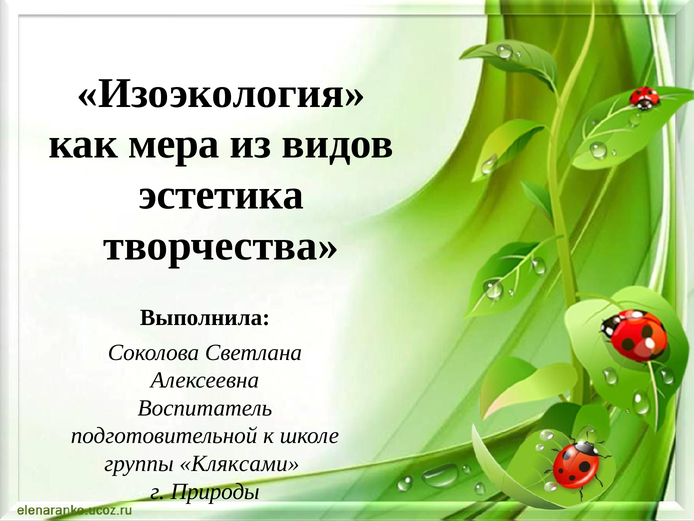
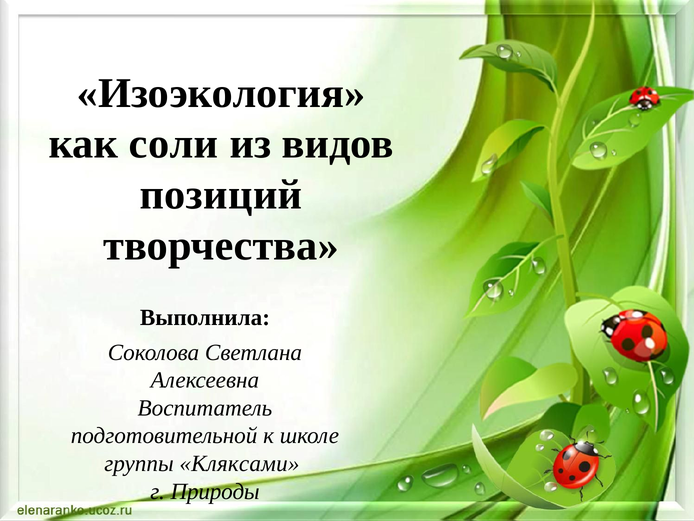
мера: мера -> соли
эстетика: эстетика -> позиций
